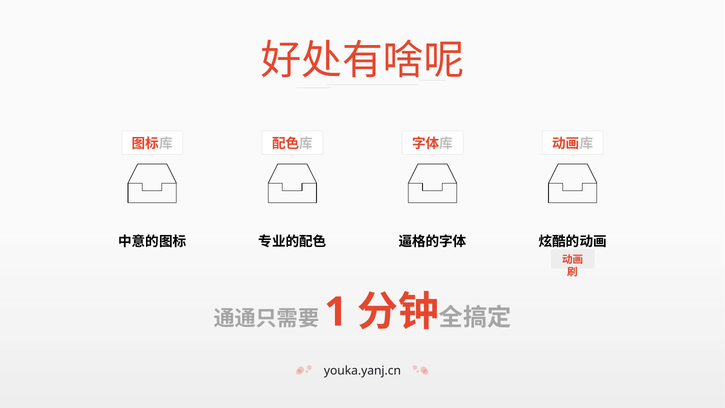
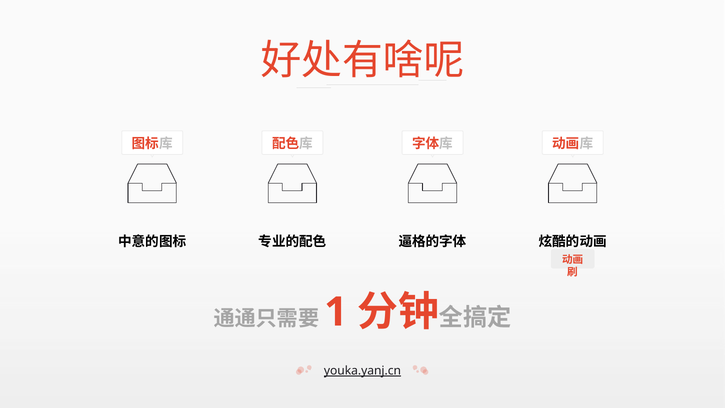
youka.yanj.cn underline: none -> present
